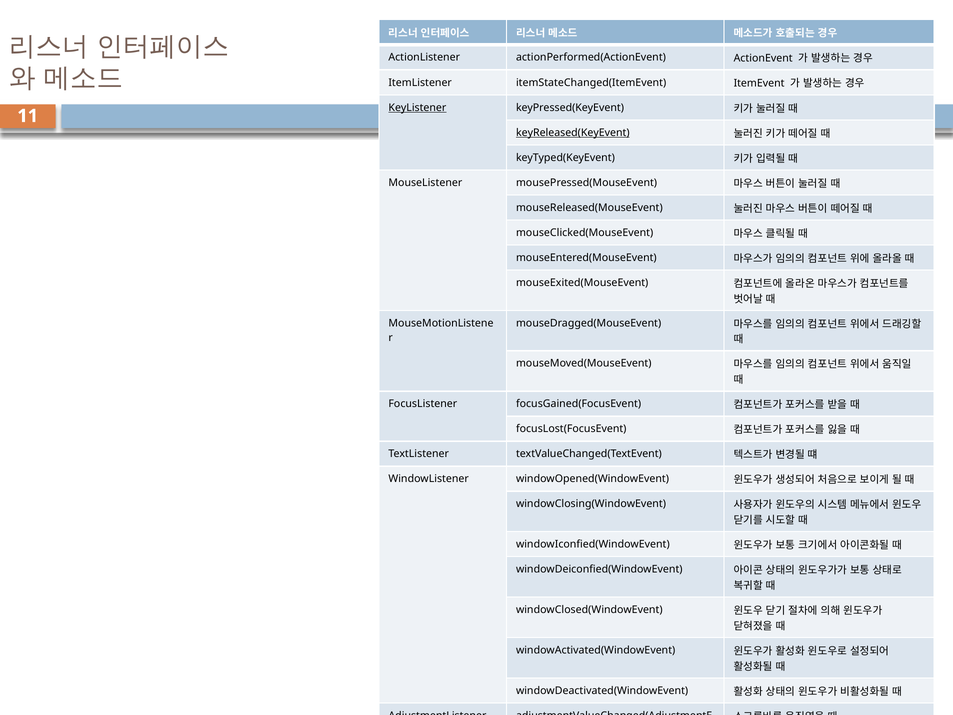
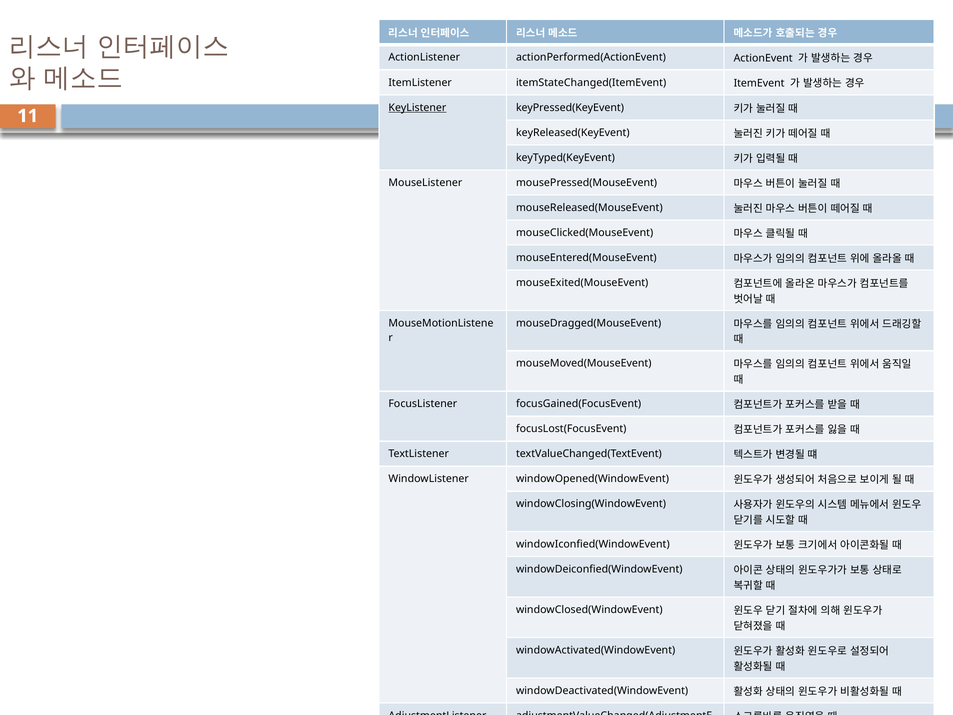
keyReleased(KeyEvent underline: present -> none
